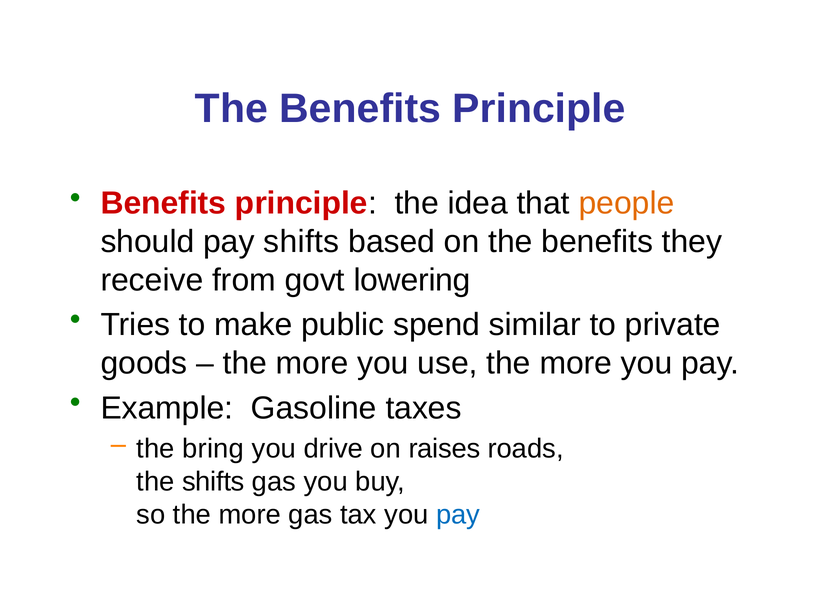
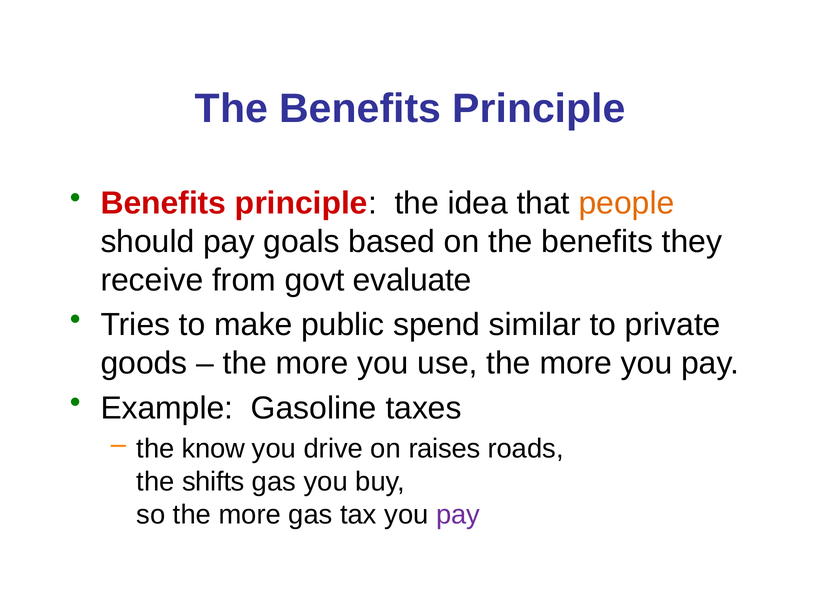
pay shifts: shifts -> goals
lowering: lowering -> evaluate
bring: bring -> know
pay at (458, 514) colour: blue -> purple
